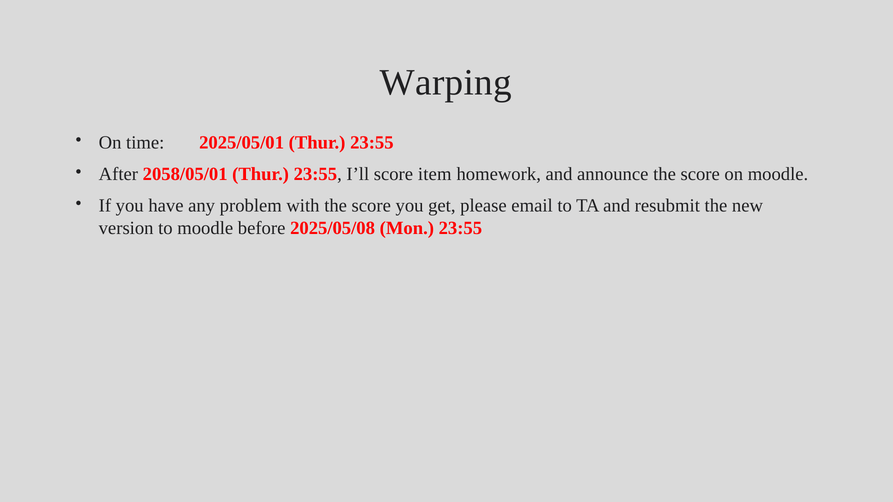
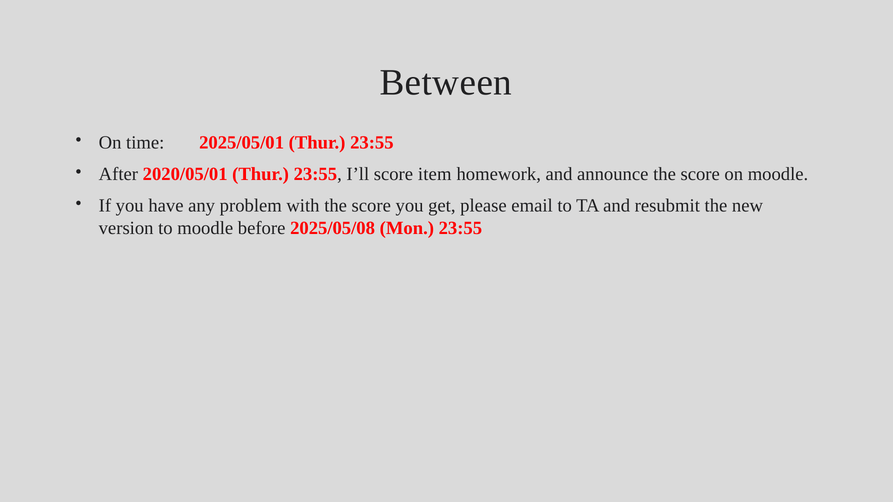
Warping: Warping -> Between
2058/05/01: 2058/05/01 -> 2020/05/01
